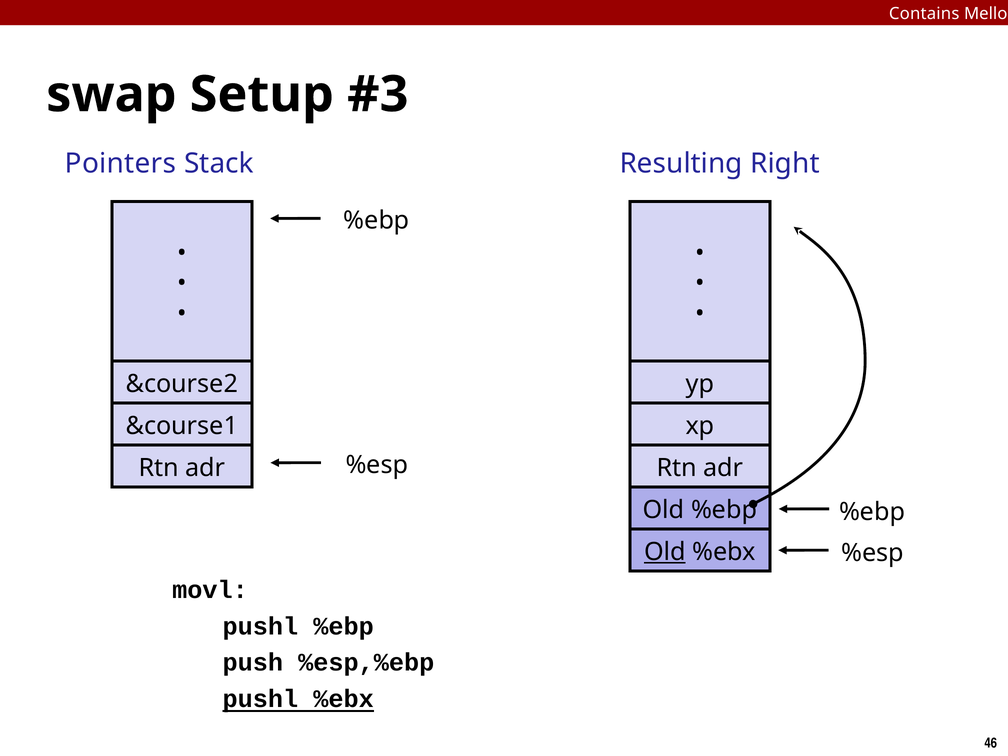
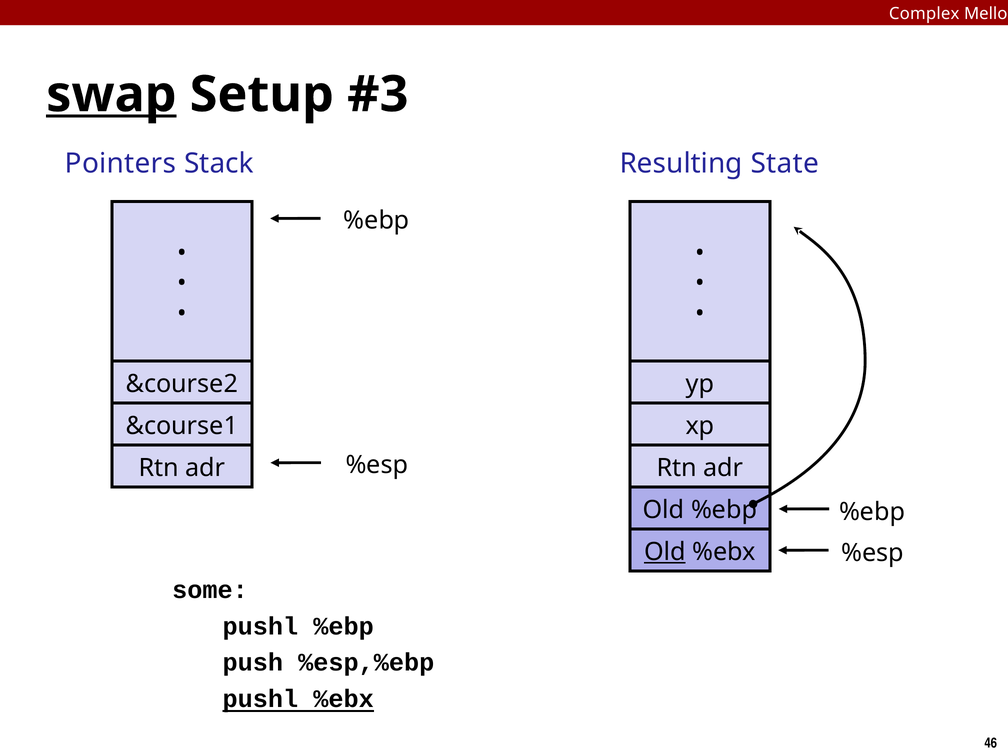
Contains: Contains -> Complex
swap underline: none -> present
Right: Right -> State
movl: movl -> some
